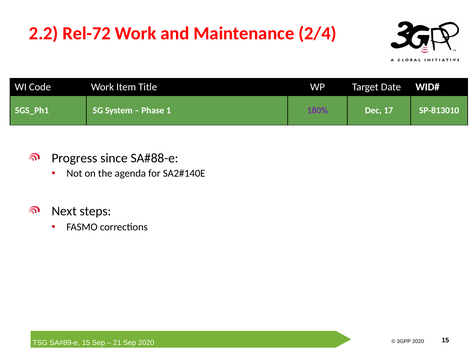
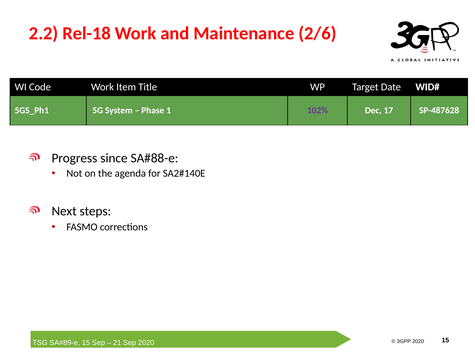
Rel-72: Rel-72 -> Rel-18
2/4: 2/4 -> 2/6
180%: 180% -> 102%
SP-813010: SP-813010 -> SP-487628
